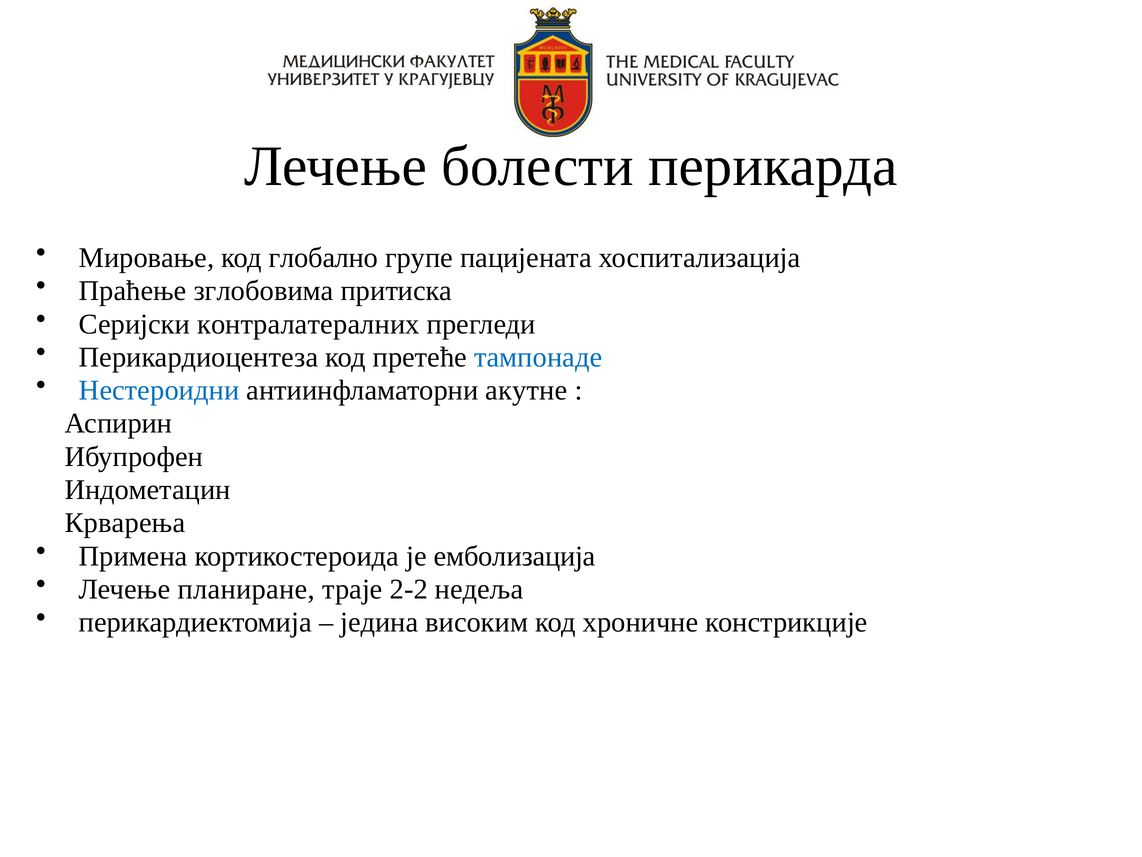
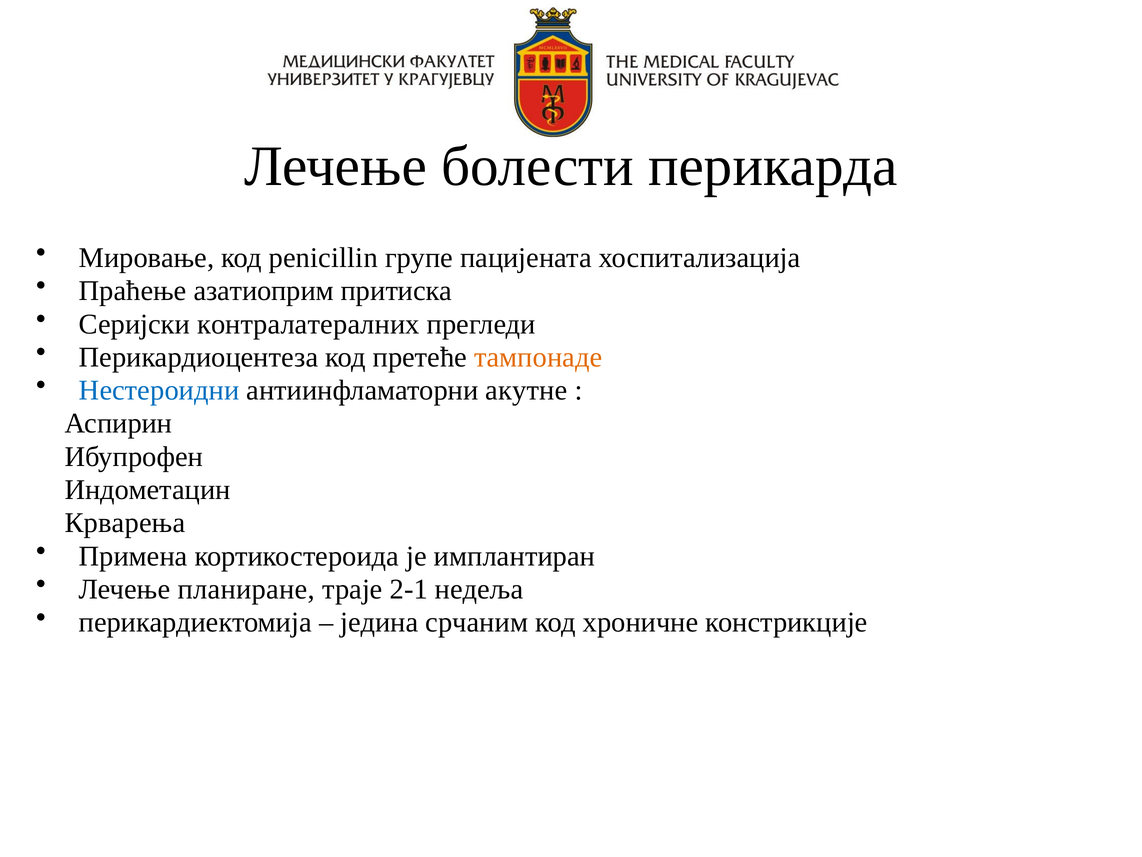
глобално: глобално -> penicillin
зглобовима: зглобовима -> азатиоприм
тампонаде colour: blue -> orange
емболизација: емболизација -> имплантиран
2-2: 2-2 -> 2-1
високим: високим -> срчаним
